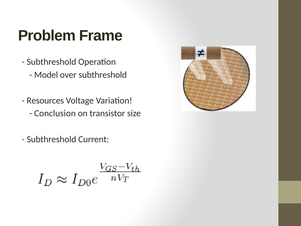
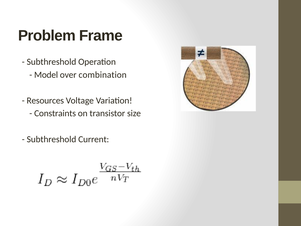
over subthreshold: subthreshold -> combination
Conclusion: Conclusion -> Constraints
